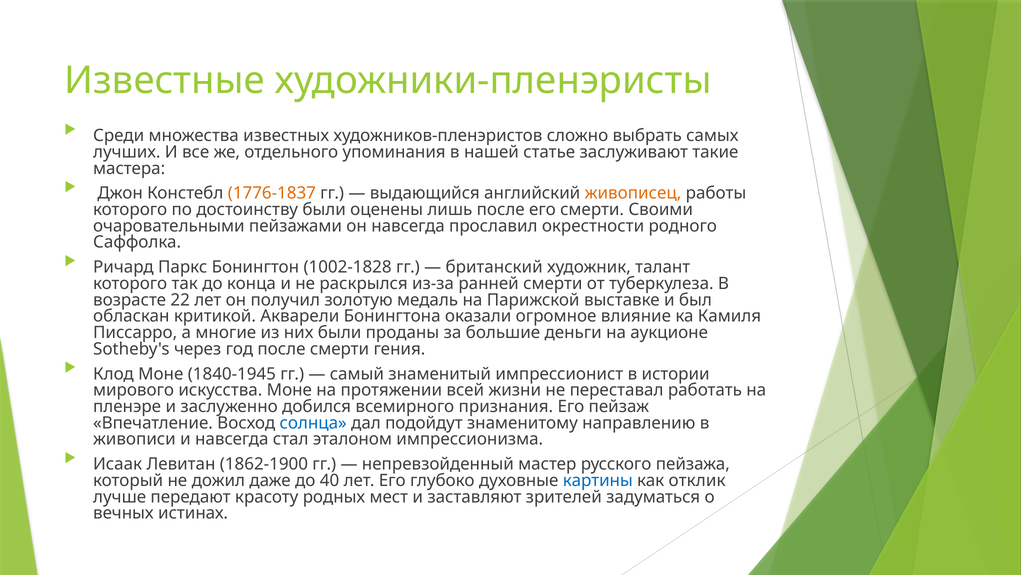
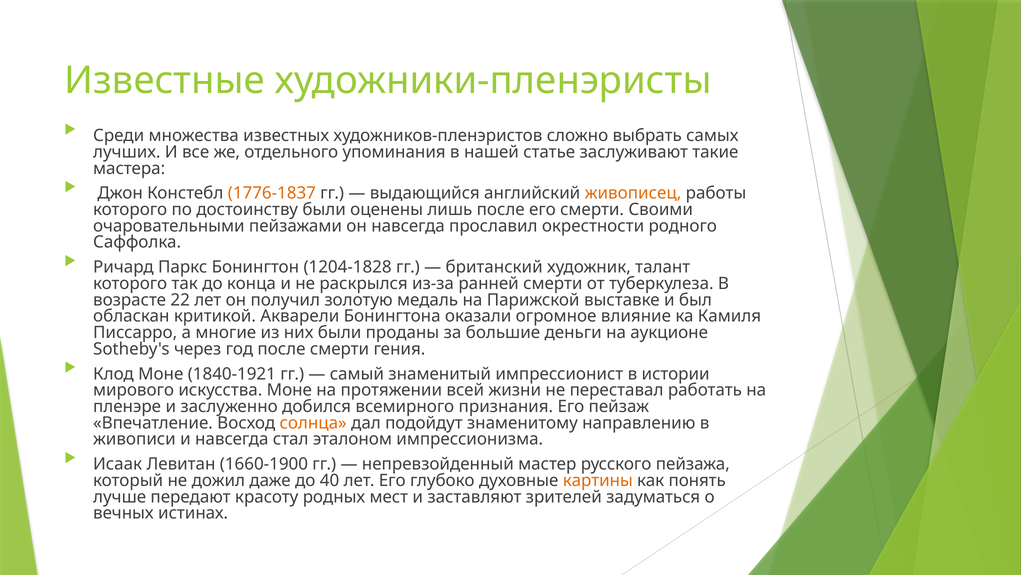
1002-1828: 1002-1828 -> 1204-1828
1840-1945: 1840-1945 -> 1840-1921
солнца colour: blue -> orange
1862-1900: 1862-1900 -> 1660-1900
картины colour: blue -> orange
отклик: отклик -> понять
